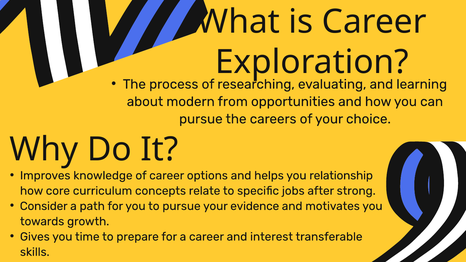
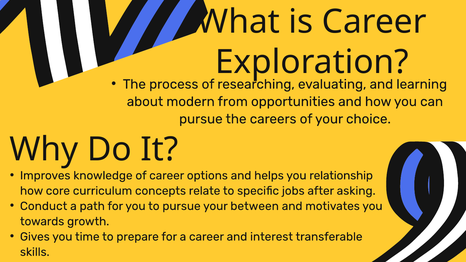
strong: strong -> asking
Consider: Consider -> Conduct
evidence: evidence -> between
